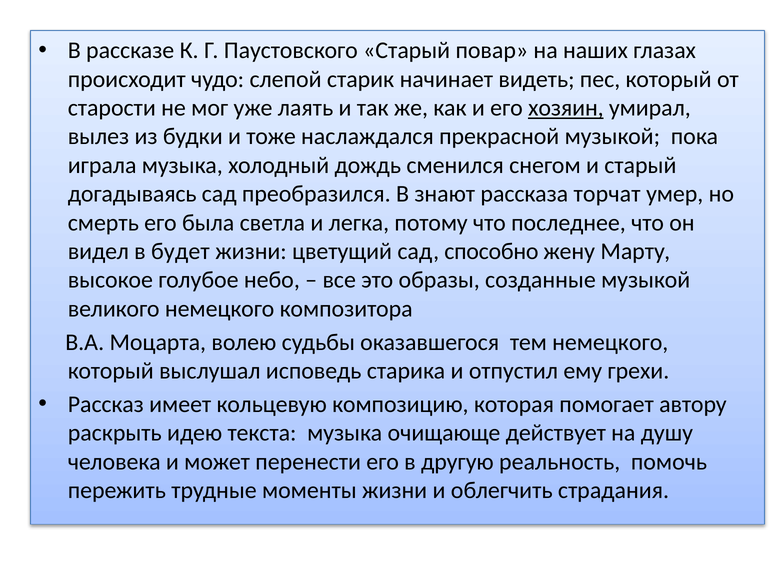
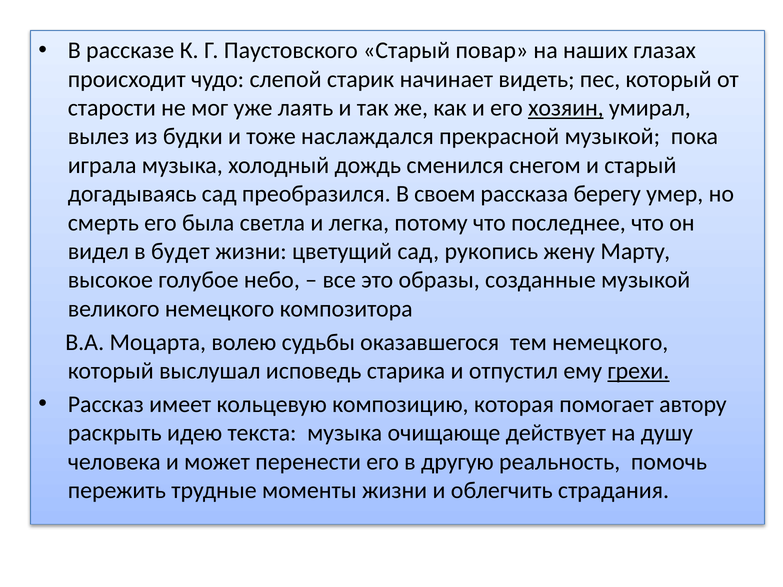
знают: знают -> своем
торчат: торчат -> берегу
способно: способно -> рукопись
грехи underline: none -> present
